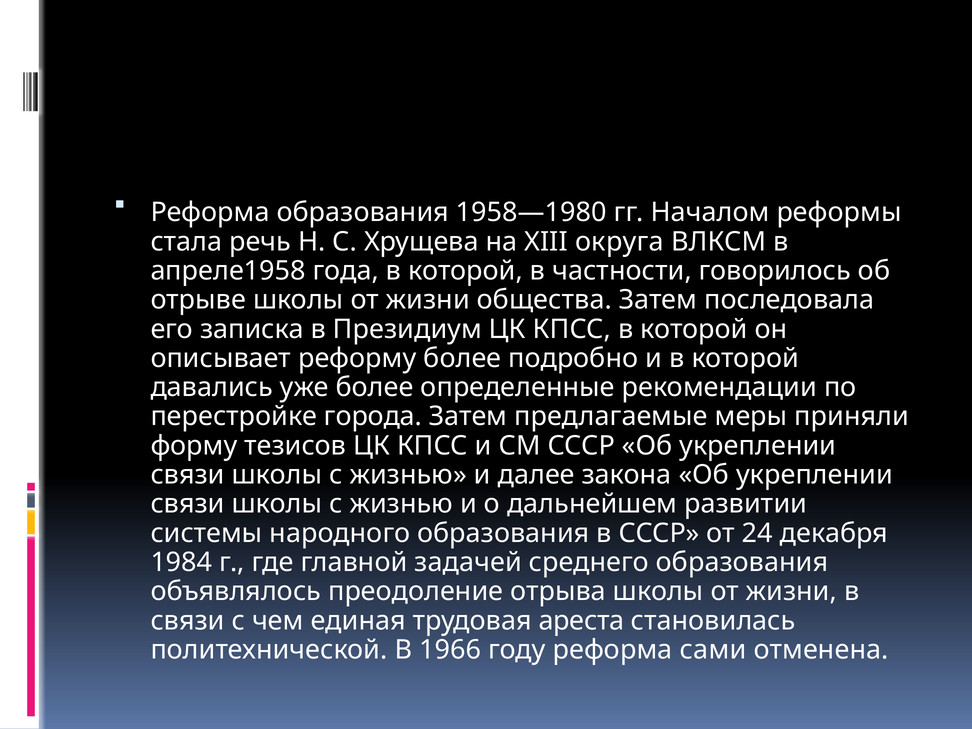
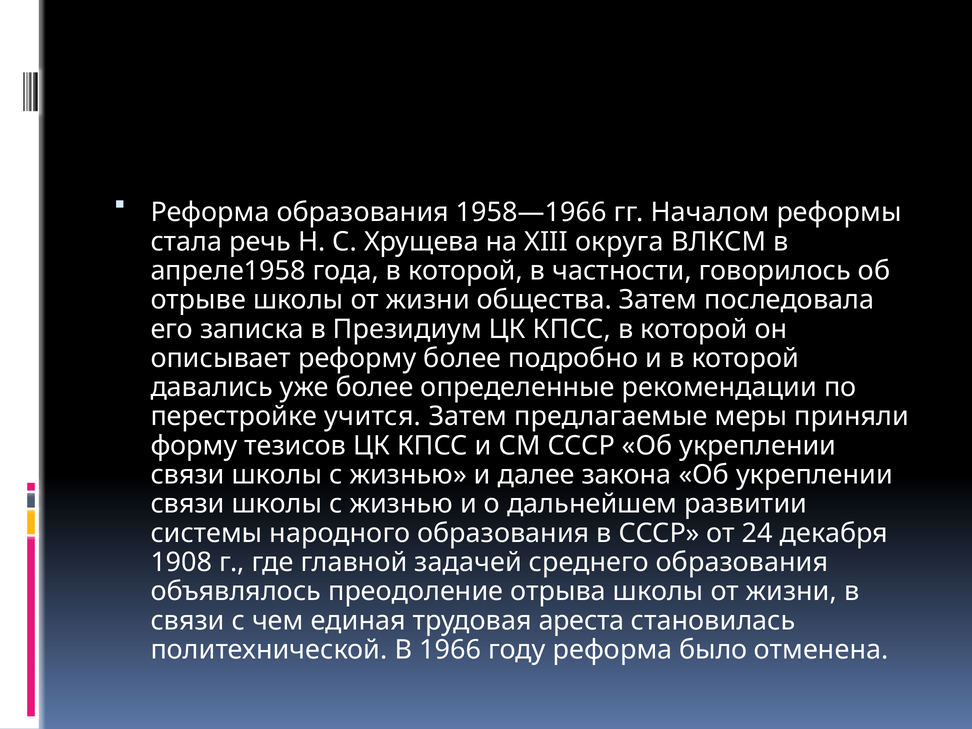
1958—1980: 1958—1980 -> 1958—1966
города: города -> учится
1984: 1984 -> 1908
сами: сами -> было
